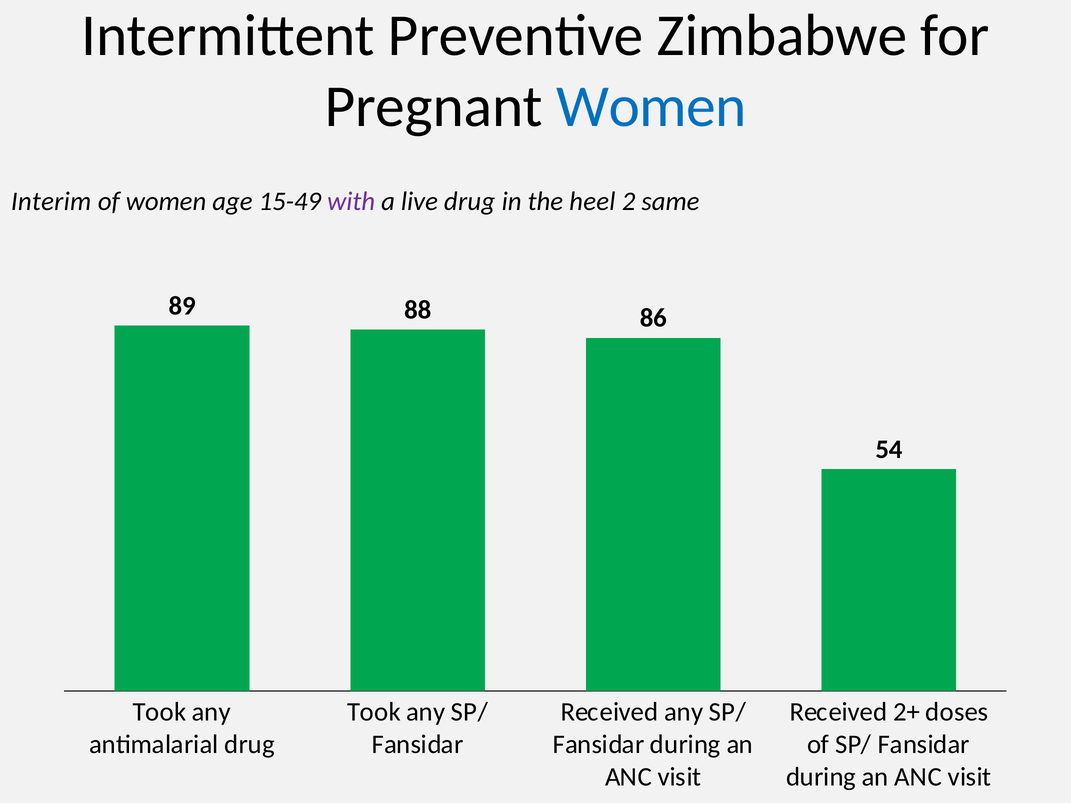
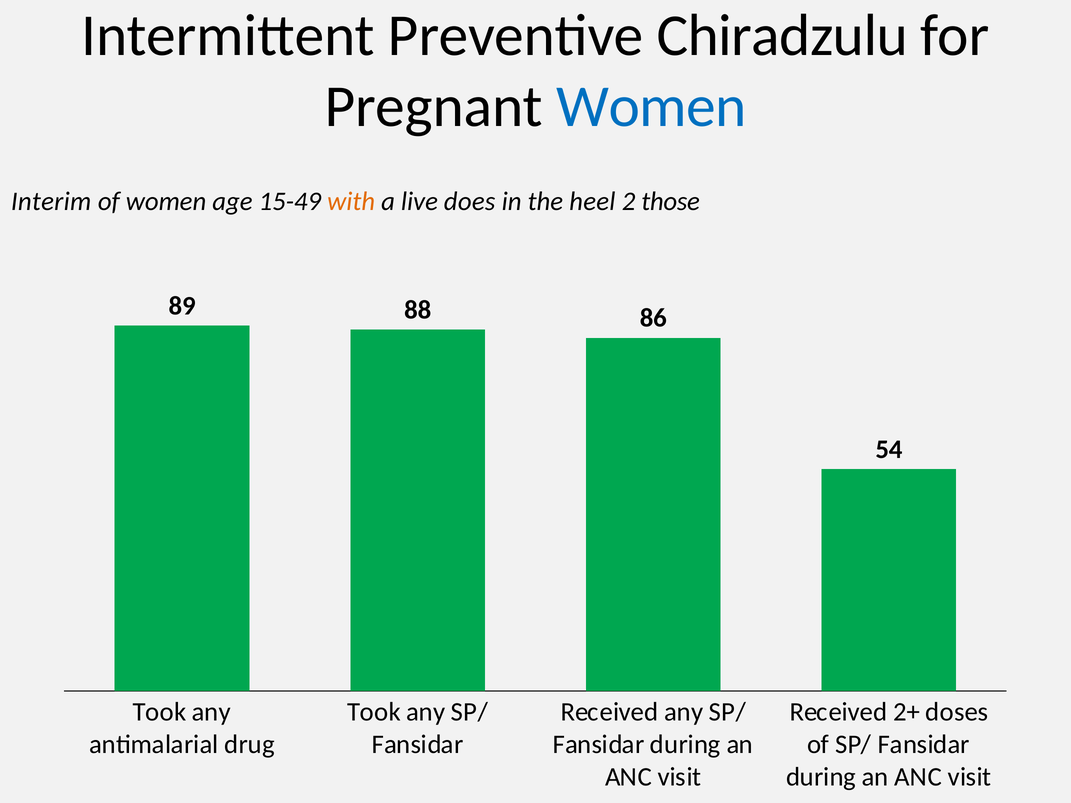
Zimbabwe: Zimbabwe -> Chiradzulu
with colour: purple -> orange
live drug: drug -> does
same: same -> those
